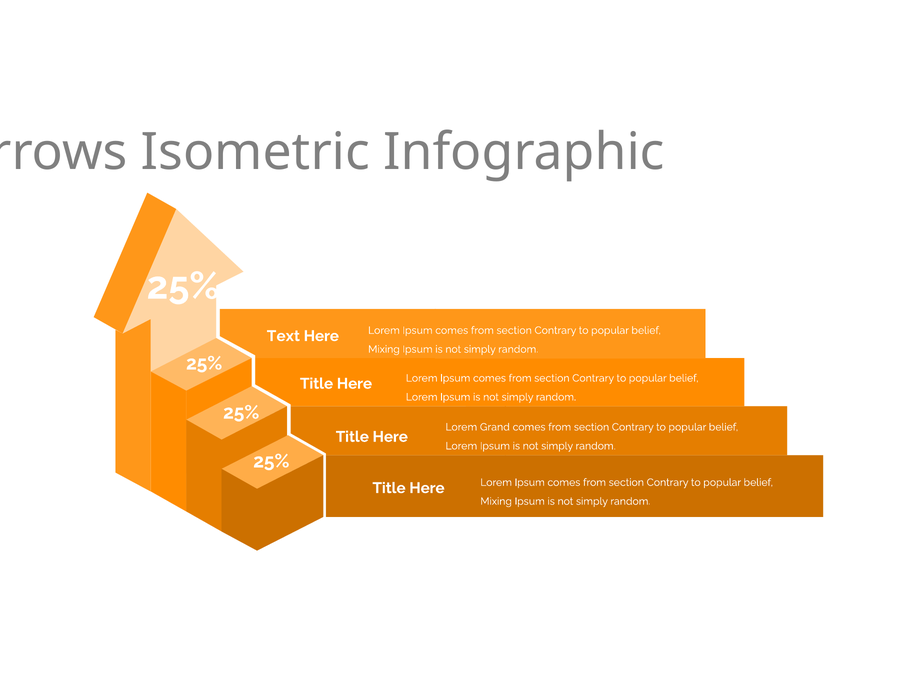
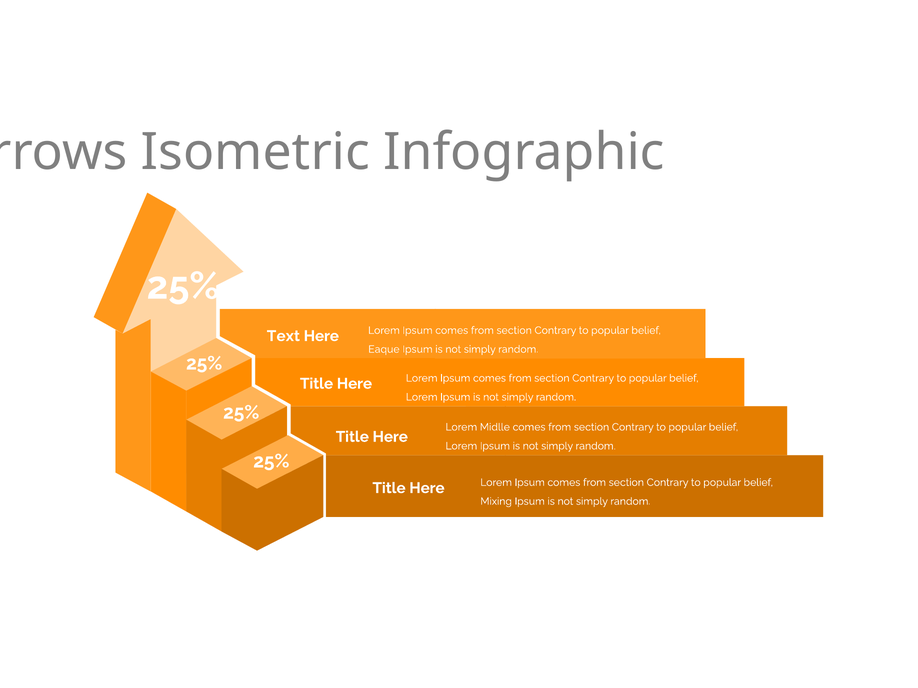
Mixing at (384, 350): Mixing -> Eaque
Grand: Grand -> Midlle
